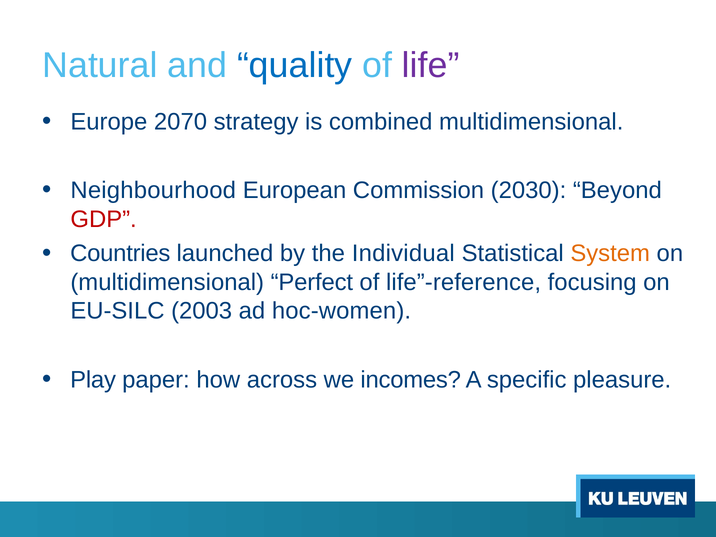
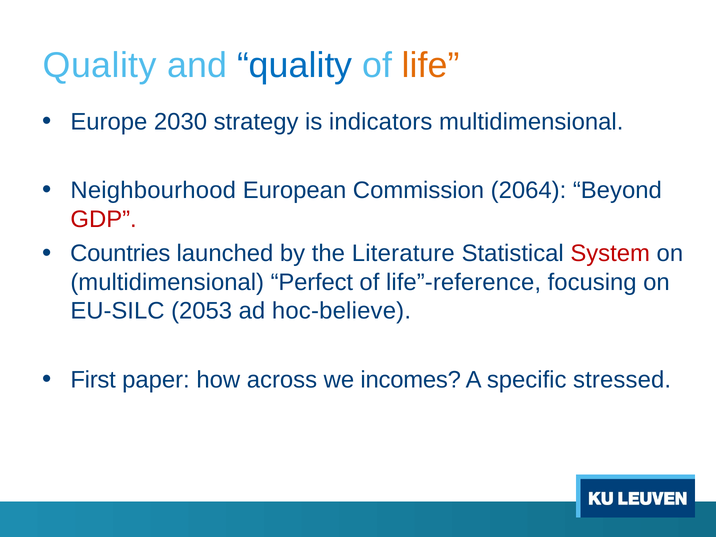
Natural at (100, 66): Natural -> Quality
life colour: purple -> orange
2070: 2070 -> 2030
combined: combined -> indicators
2030: 2030 -> 2064
Individual: Individual -> Literature
System colour: orange -> red
2003: 2003 -> 2053
hoc-women: hoc-women -> hoc-believe
Play: Play -> First
pleasure: pleasure -> stressed
